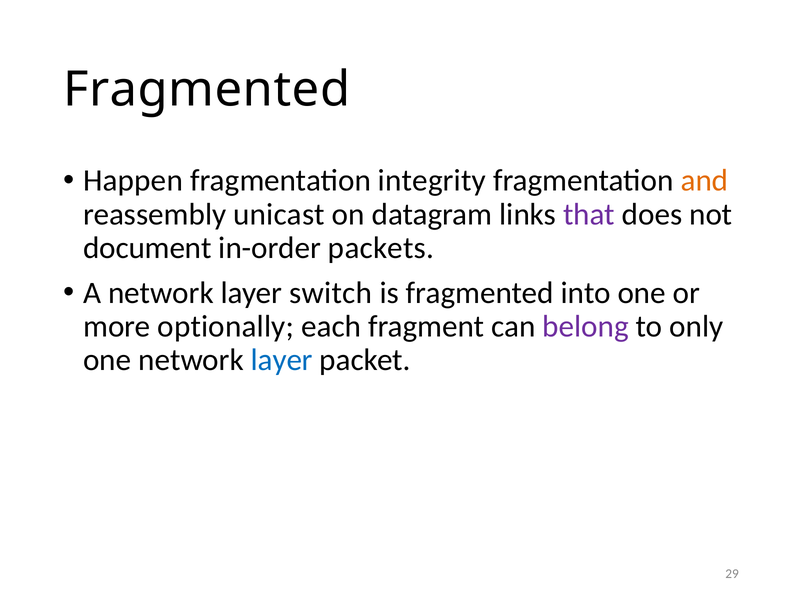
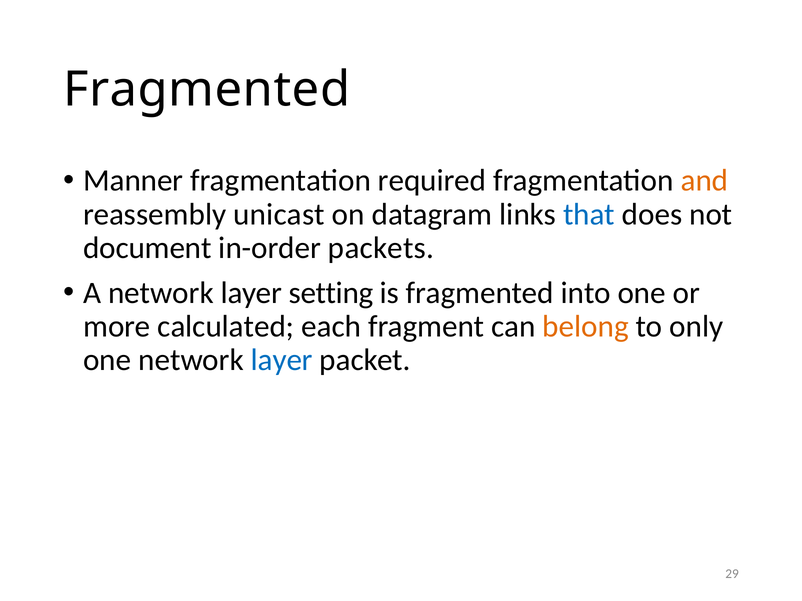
Happen: Happen -> Manner
integrity: integrity -> required
that colour: purple -> blue
switch: switch -> setting
optionally: optionally -> calculated
belong colour: purple -> orange
